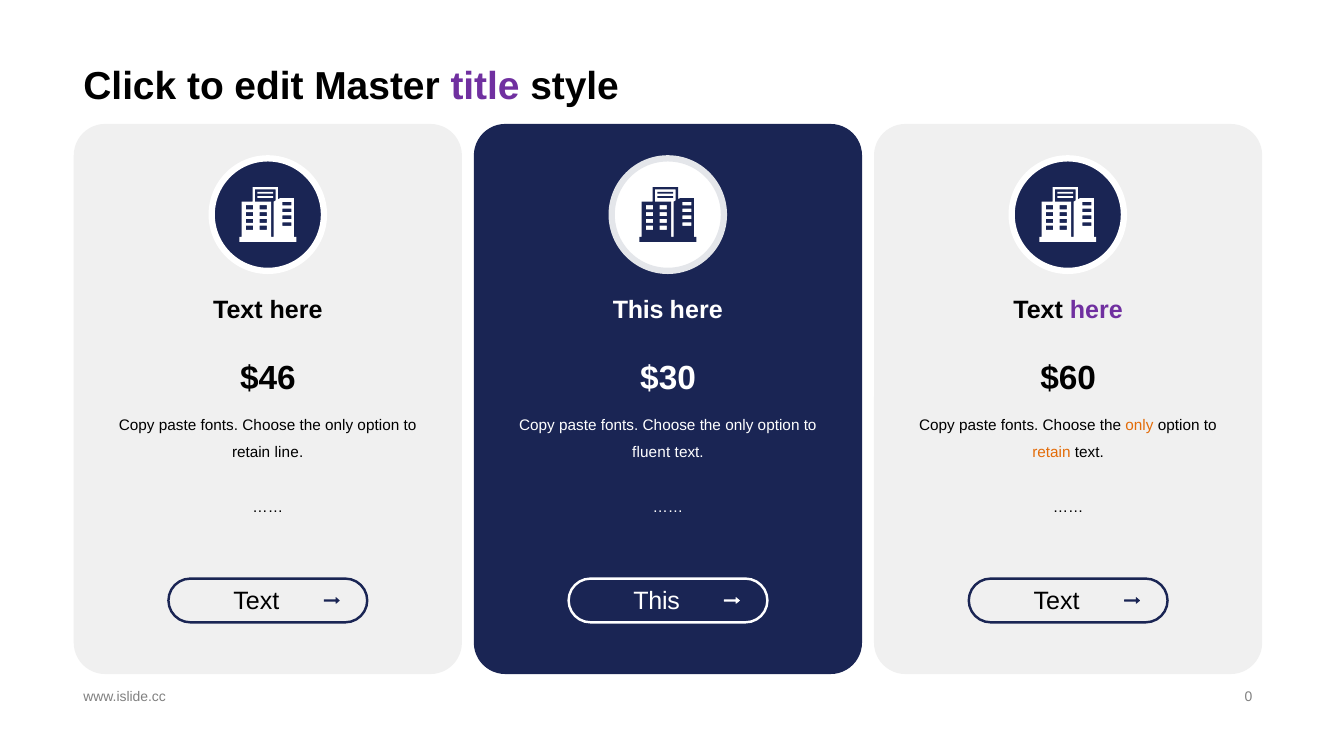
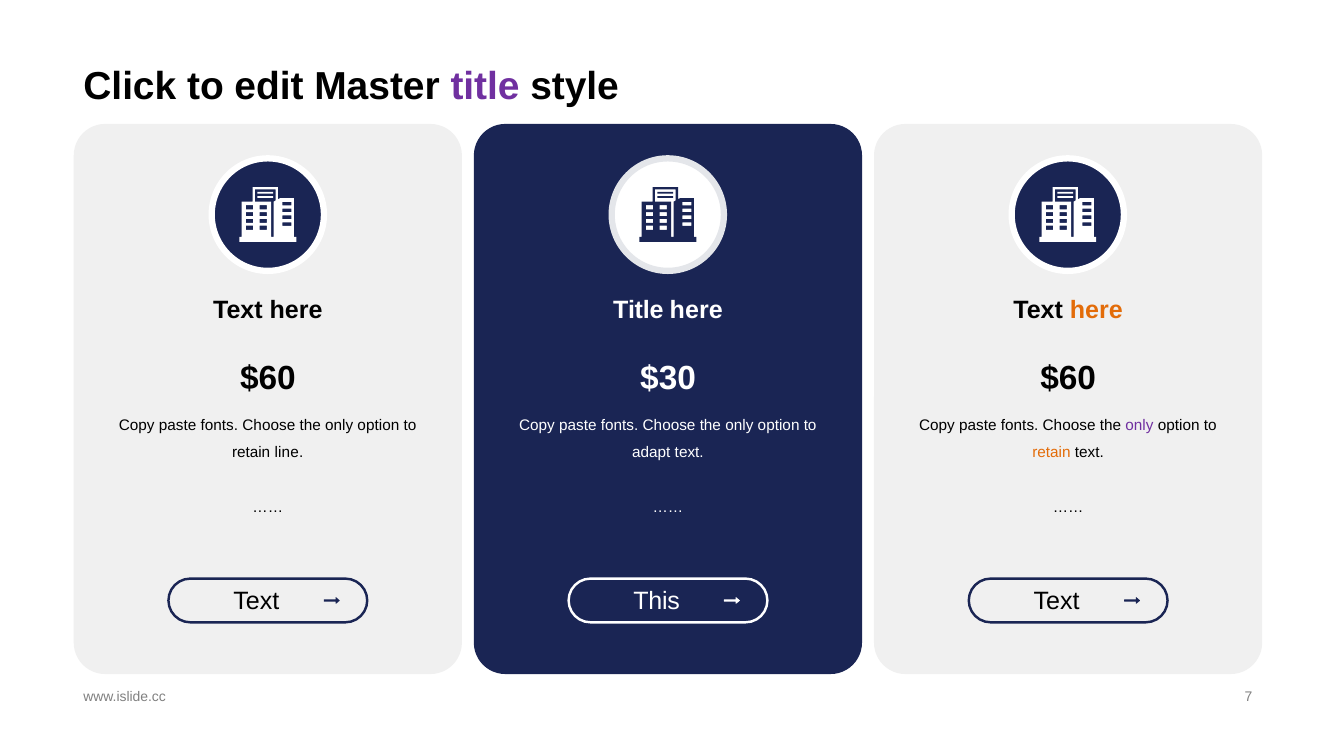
This at (638, 310): This -> Title
here at (1096, 310) colour: purple -> orange
$46 at (268, 378): $46 -> $60
only at (1140, 425) colour: orange -> purple
fluent: fluent -> adapt
0: 0 -> 7
